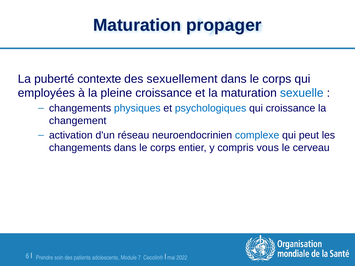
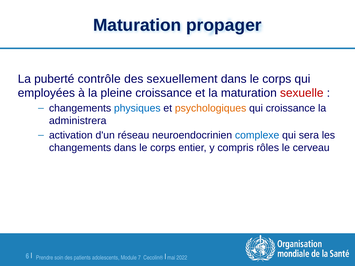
contexte: contexte -> contrôle
sexuelle colour: blue -> red
psychologiques colour: blue -> orange
changement: changement -> administrera
peut: peut -> sera
vous: vous -> rôles
